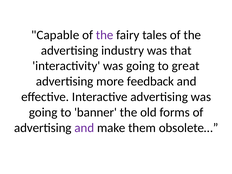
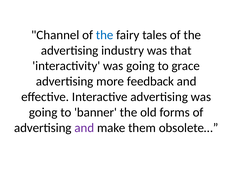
Capable: Capable -> Channel
the at (105, 35) colour: purple -> blue
great: great -> grace
